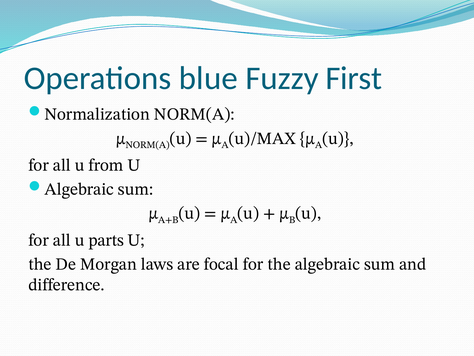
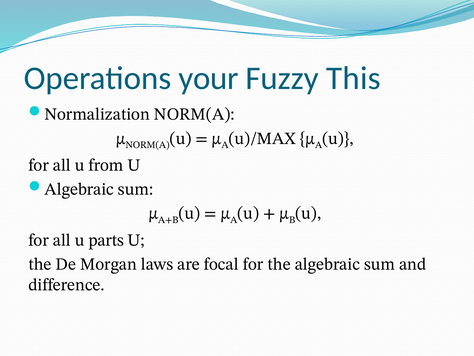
blue: blue -> your
First: First -> This
